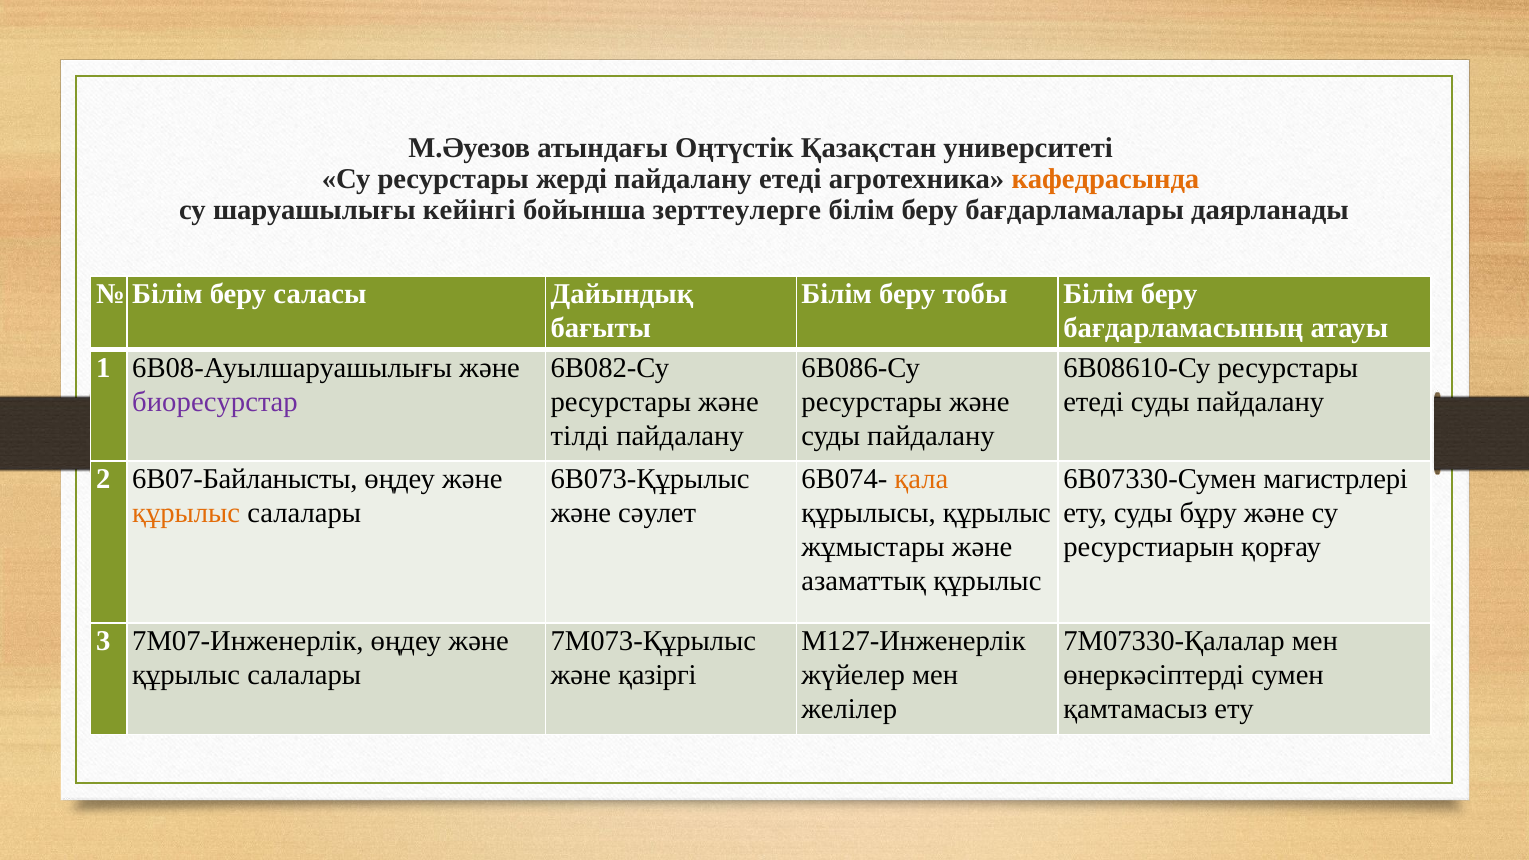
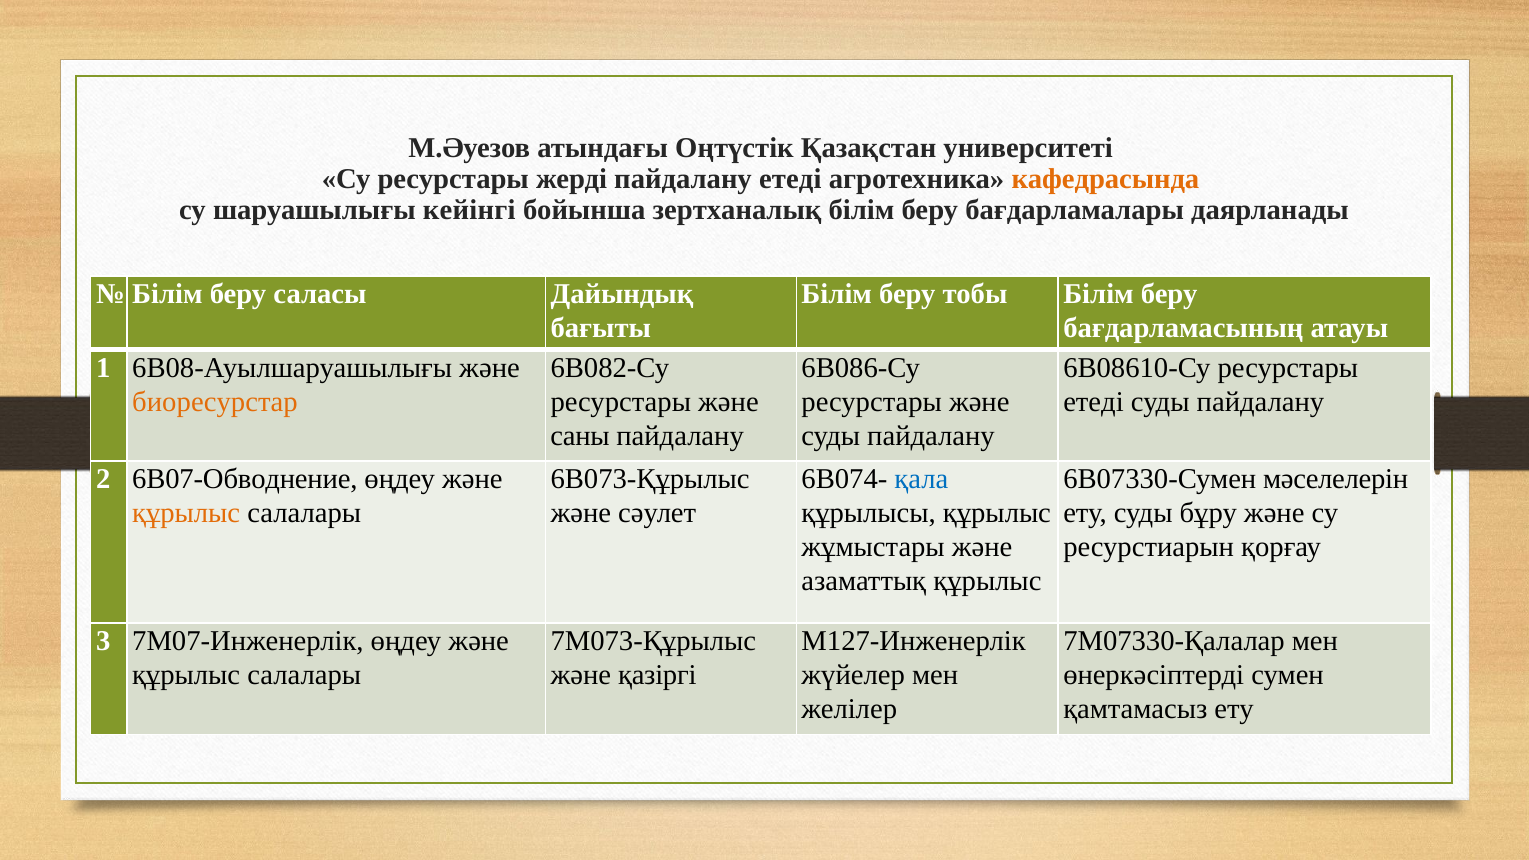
зерттеулерге: зерттеулерге -> зертханалық
биоресурстар colour: purple -> orange
тілді: тілді -> саны
6В07-Байланысты: 6В07-Байланысты -> 6В07-Обводнение
қала colour: orange -> blue
магистрлері: магистрлері -> мәселелерін
